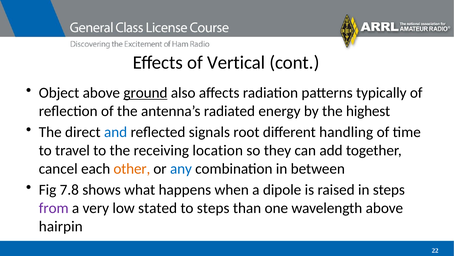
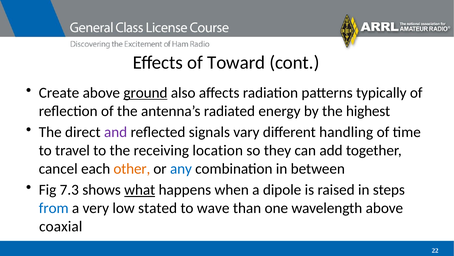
Vertical: Vertical -> Toward
Object: Object -> Create
and colour: blue -> purple
root: root -> vary
7.8: 7.8 -> 7.3
what underline: none -> present
from colour: purple -> blue
to steps: steps -> wave
hairpin: hairpin -> coaxial
